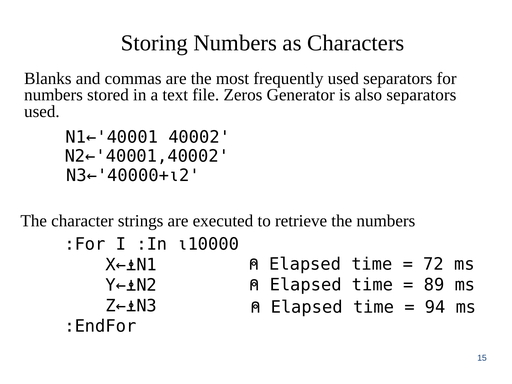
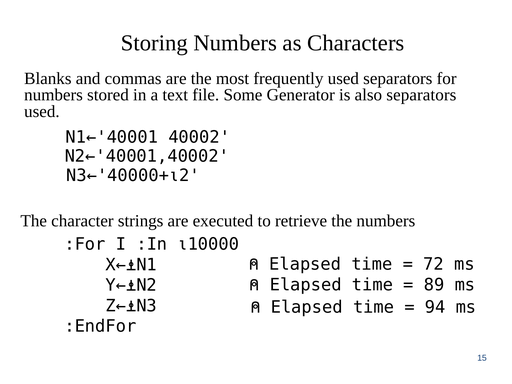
Zeros: Zeros -> Some
